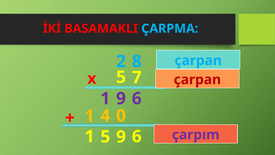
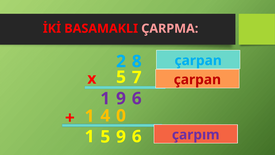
ÇARPMA colour: light blue -> pink
